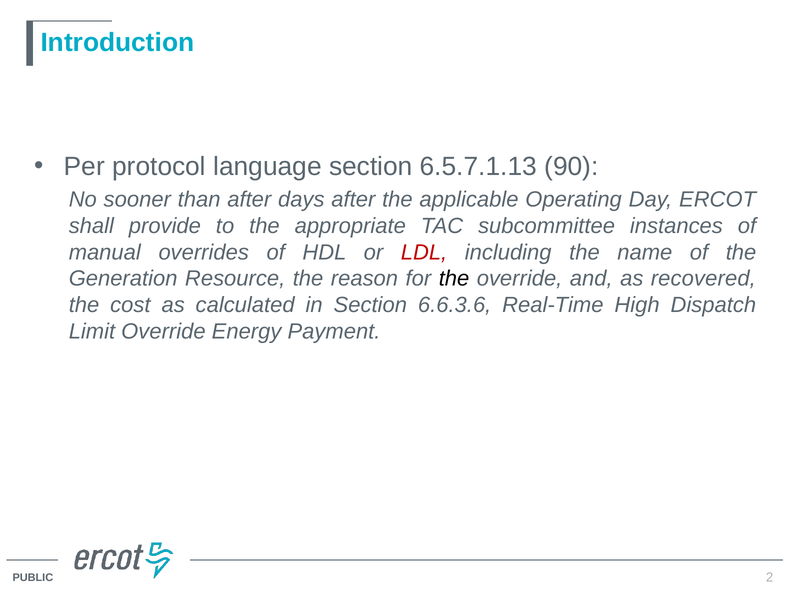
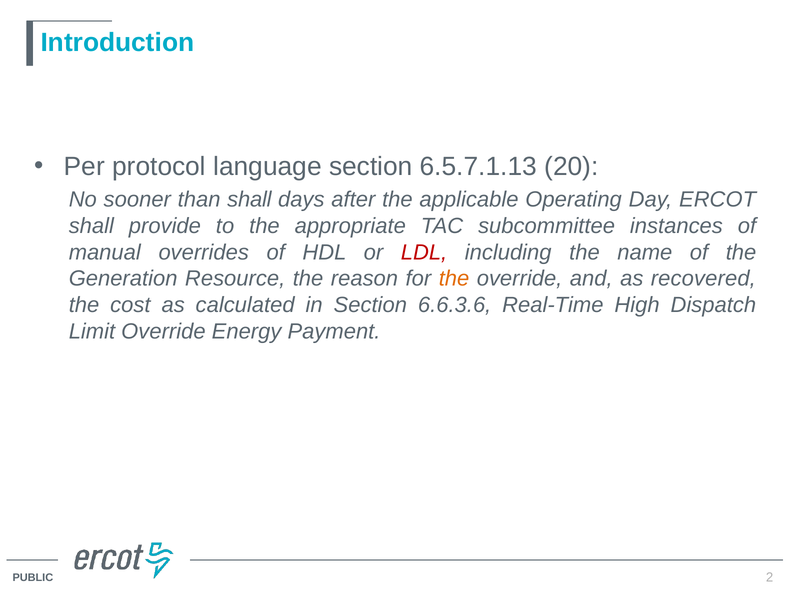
90: 90 -> 20
than after: after -> shall
the at (454, 279) colour: black -> orange
